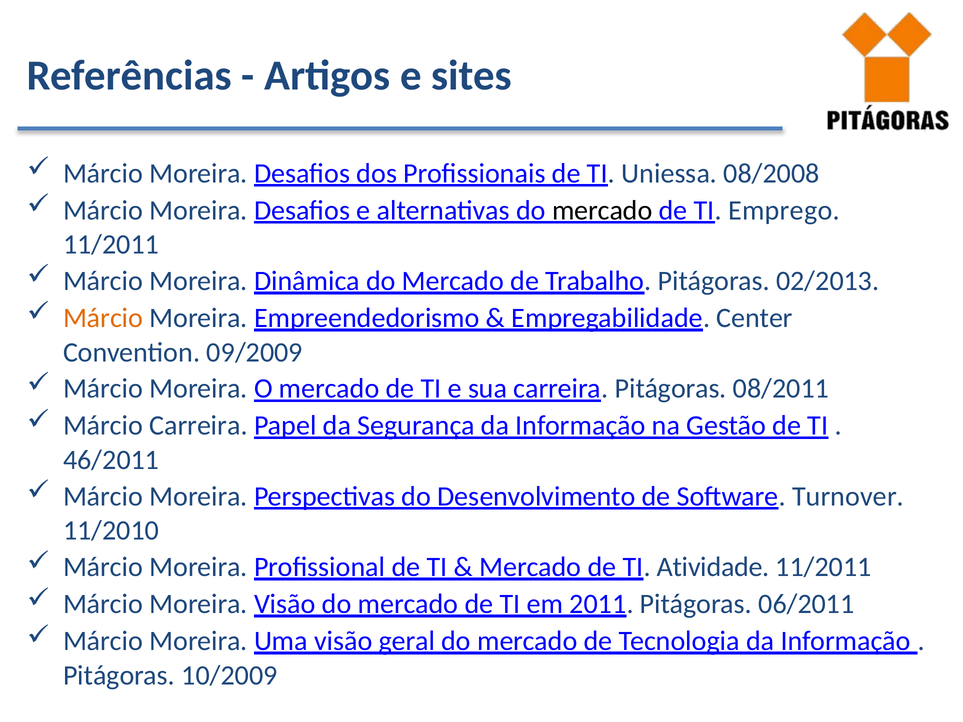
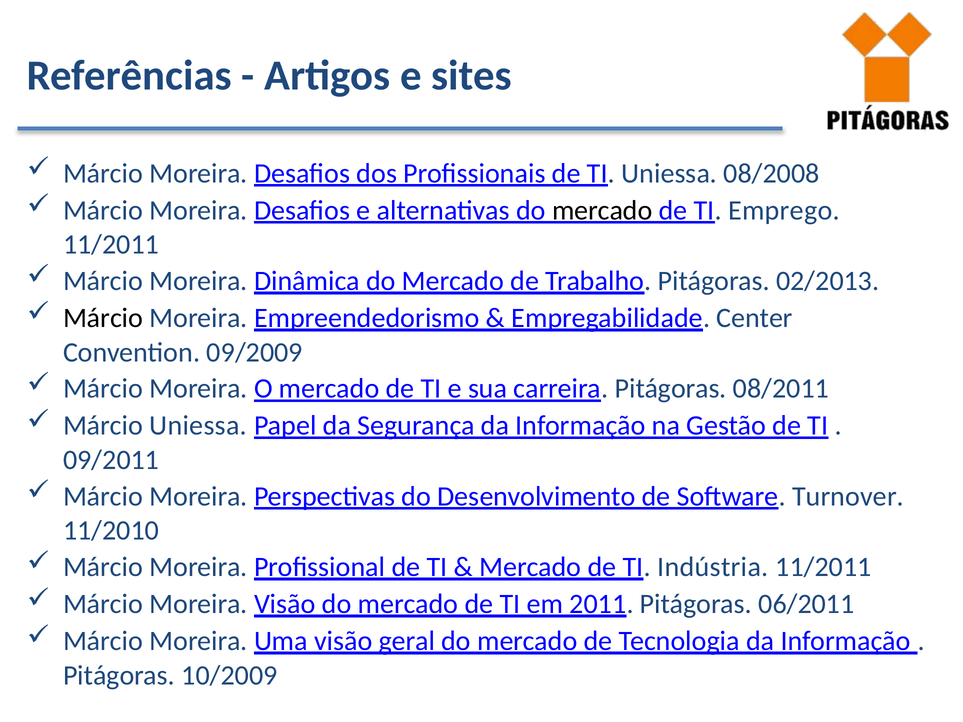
Márcio at (103, 318) colour: orange -> black
Márcio Carreira: Carreira -> Uniessa
46/2011: 46/2011 -> 09/2011
Atividade: Atividade -> Indústria
